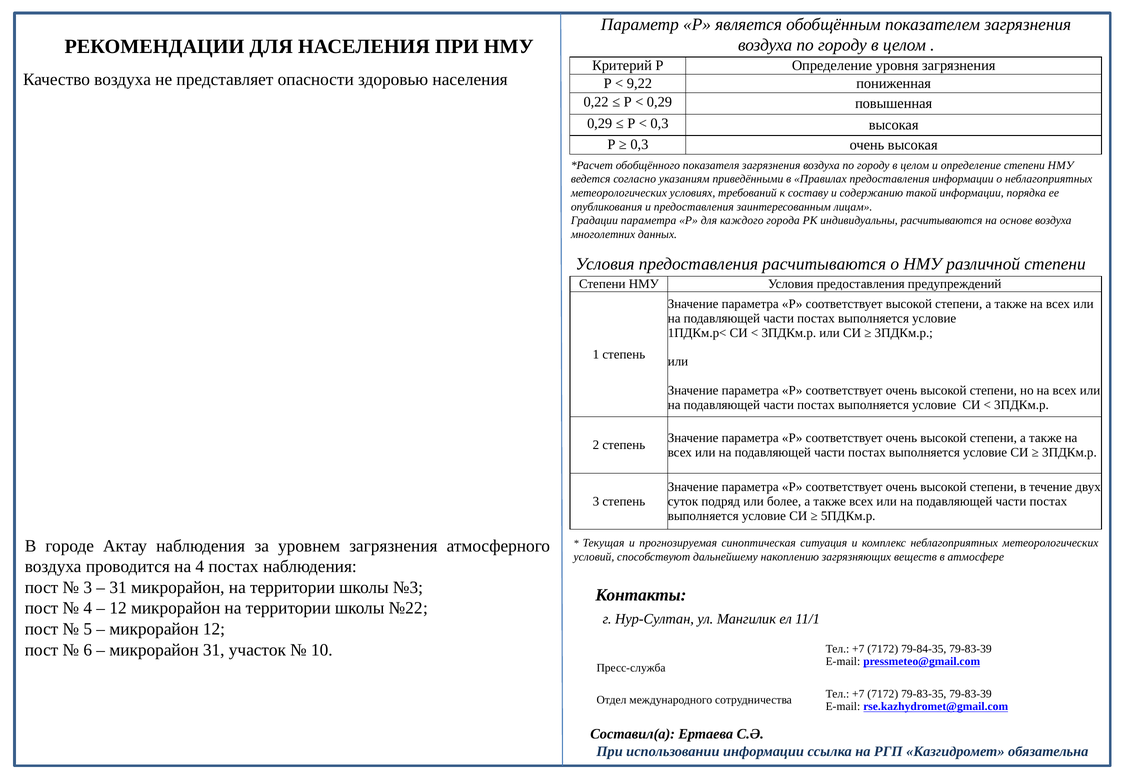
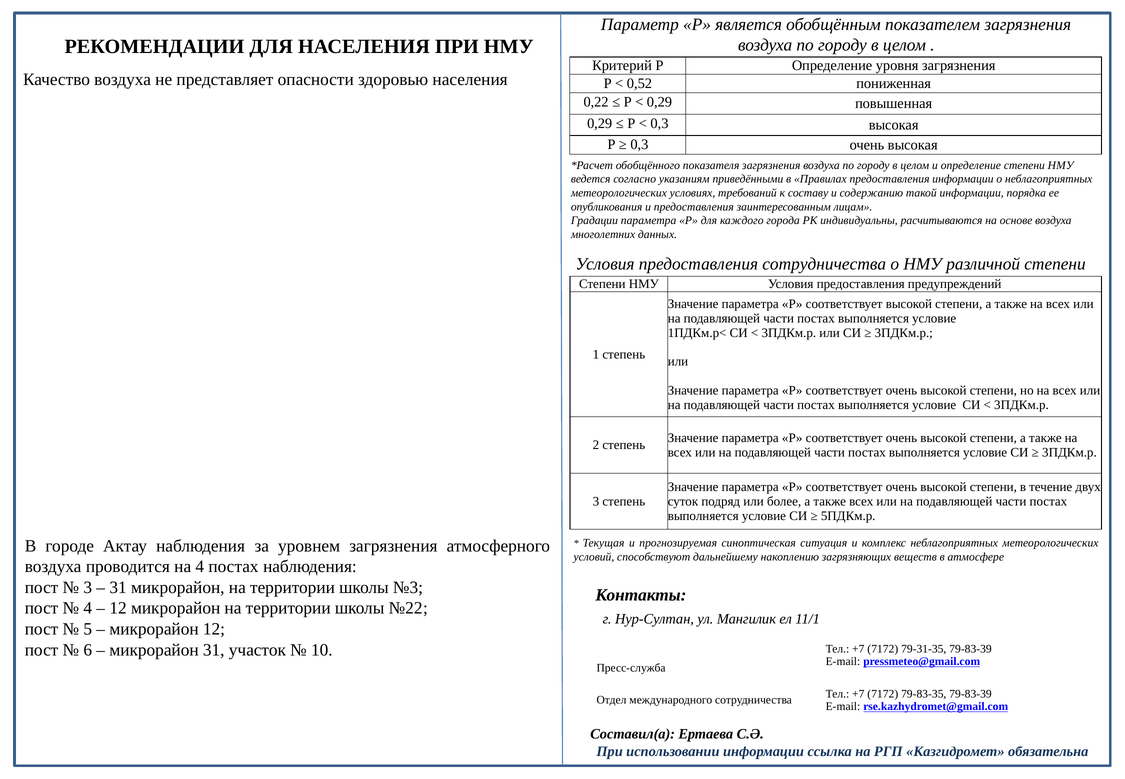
9,22: 9,22 -> 0,52
предоставления расчитываются: расчитываются -> сотрудничества
79-84-35: 79-84-35 -> 79-31-35
